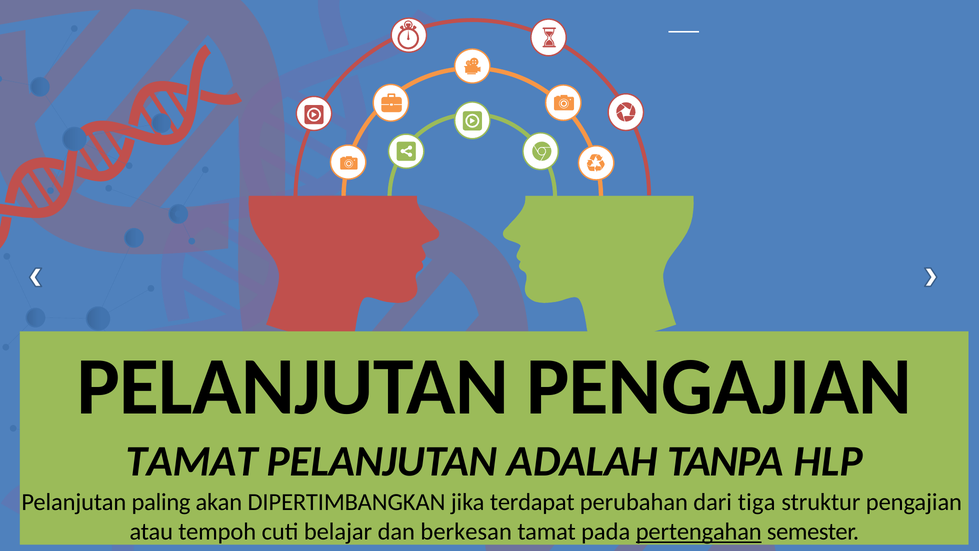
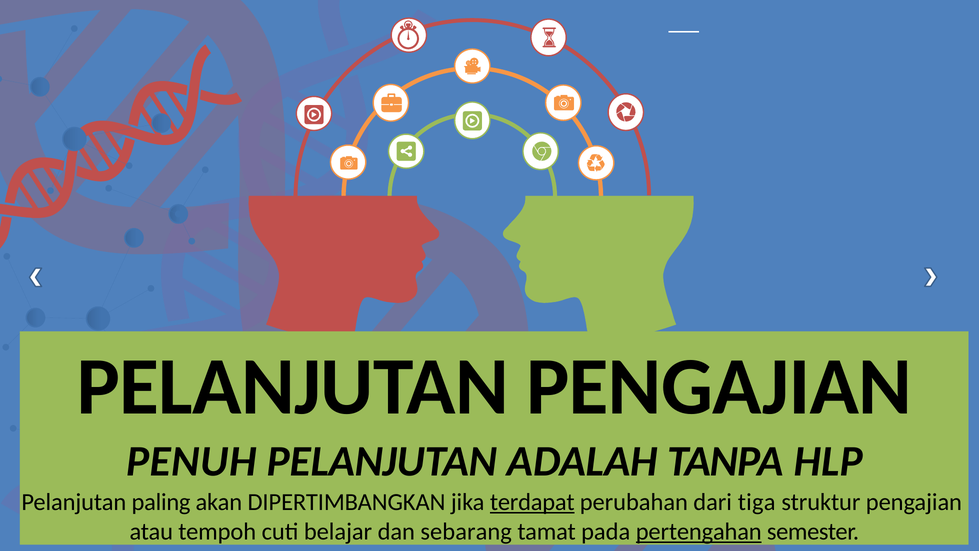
TAMAT at (192, 461): TAMAT -> PENUH
terdapat underline: none -> present
berkesan: berkesan -> sebarang
